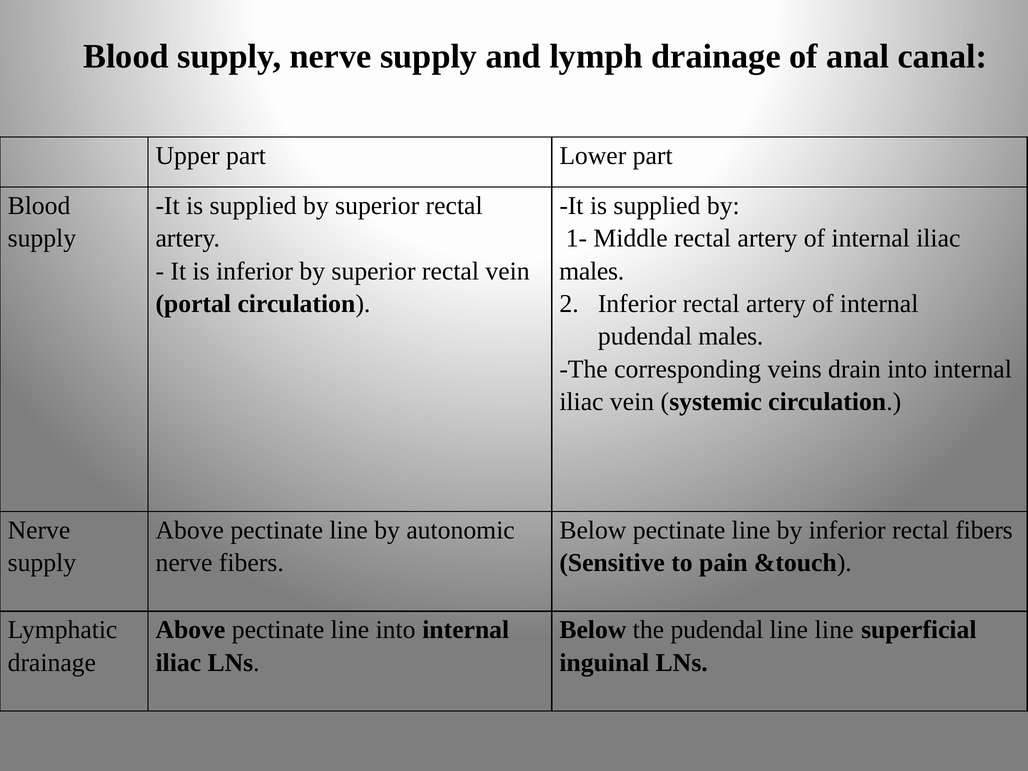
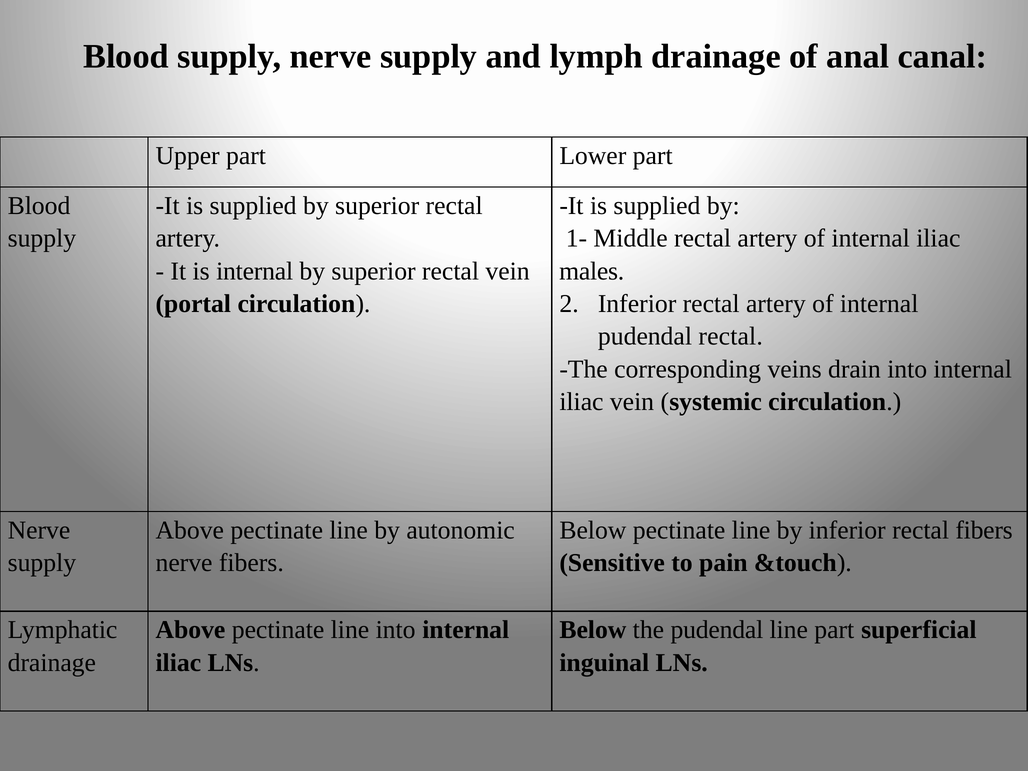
is inferior: inferior -> internal
pudendal males: males -> rectal
line line: line -> part
